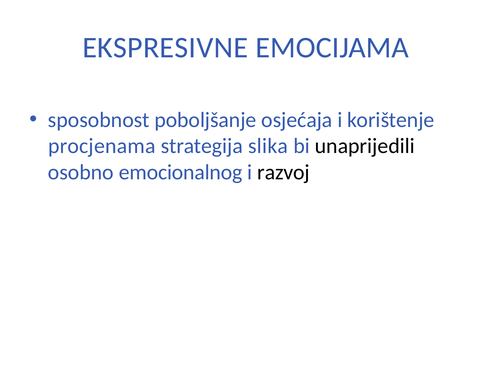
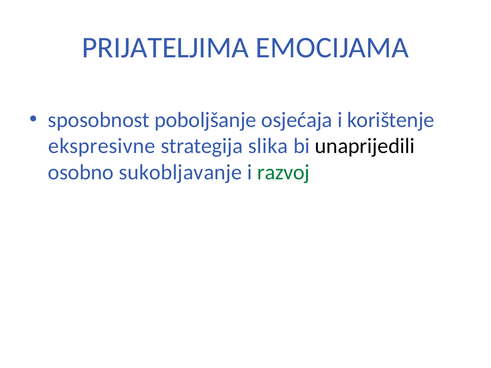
EKSPRESIVNE: EKSPRESIVNE -> PRIJATELJIMA
procjenama: procjenama -> ekspresivne
emocionalnog: emocionalnog -> sukobljavanje
razvoj colour: black -> green
